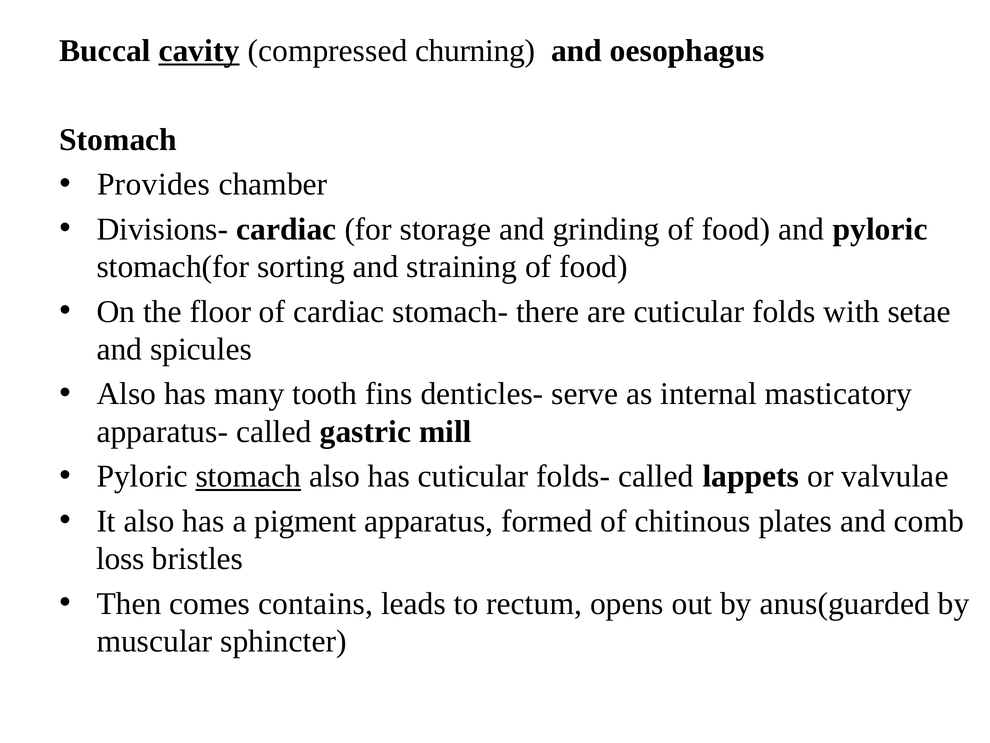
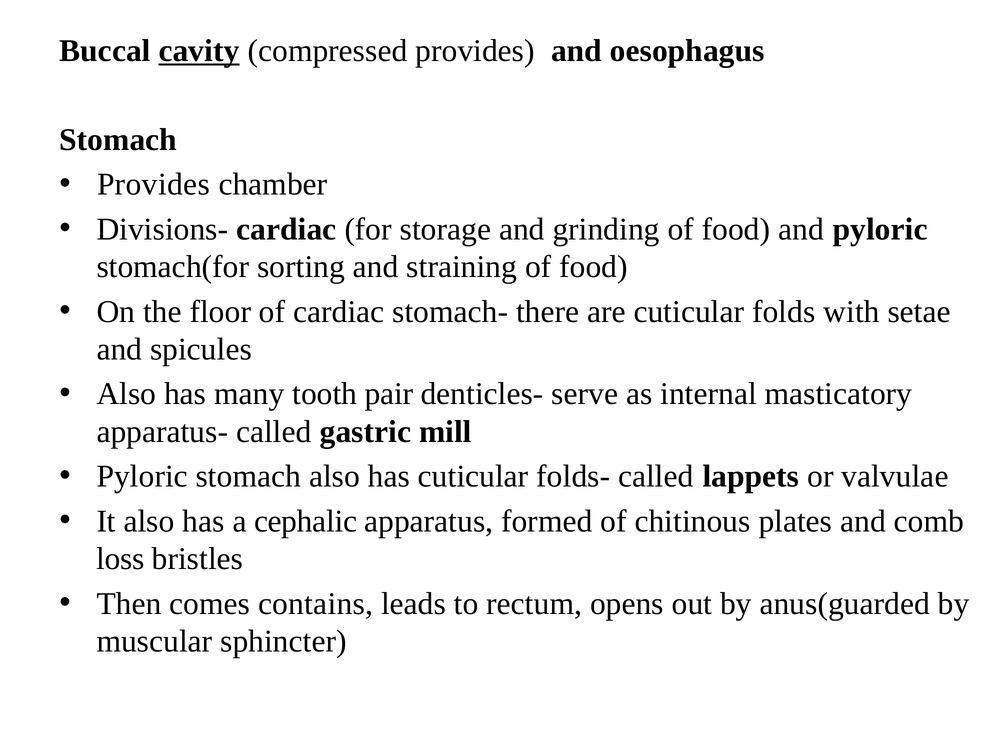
compressed churning: churning -> provides
fins: fins -> pair
stomach at (248, 476) underline: present -> none
pigment: pigment -> cephalic
